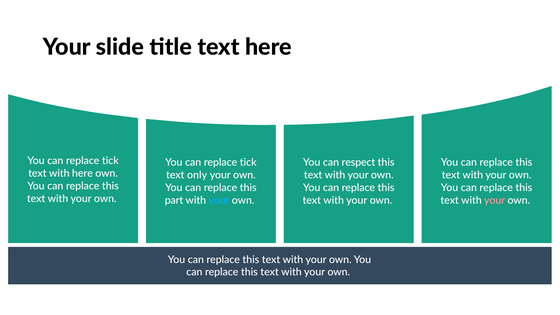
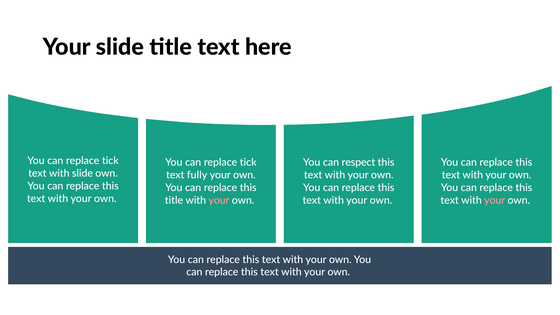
with here: here -> slide
only: only -> fully
part at (174, 200): part -> title
your at (219, 200) colour: light blue -> pink
